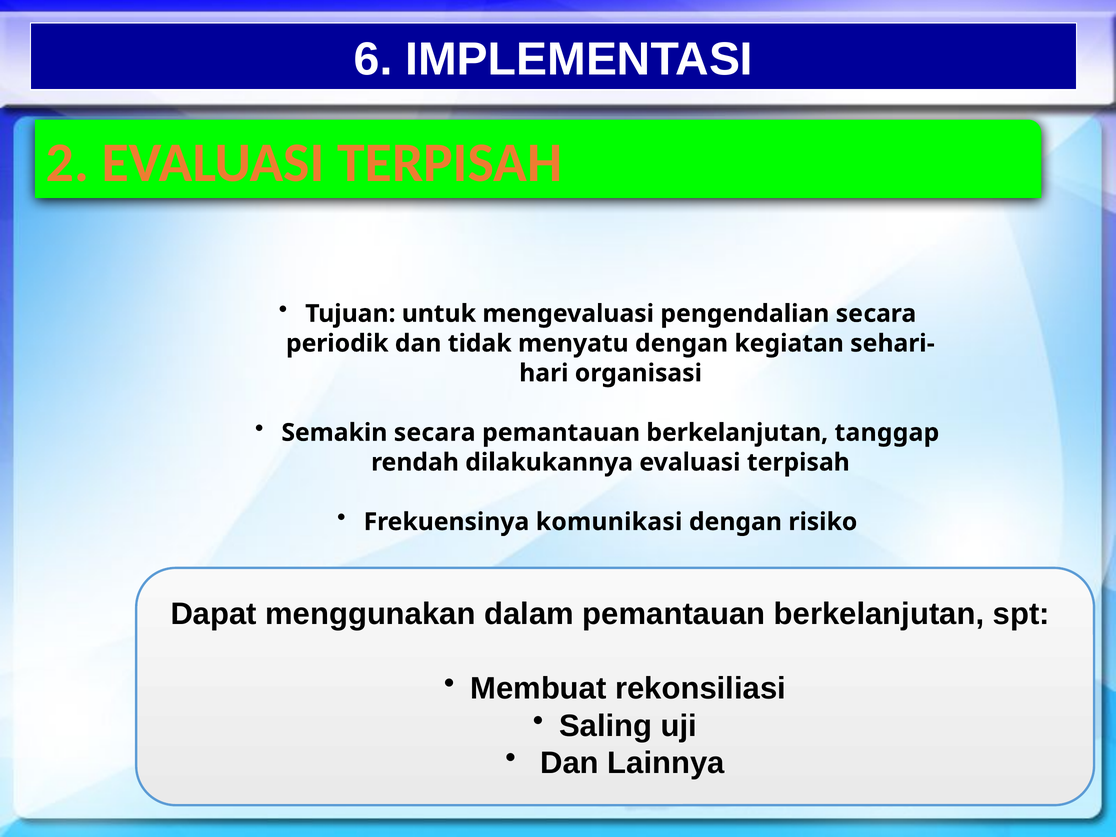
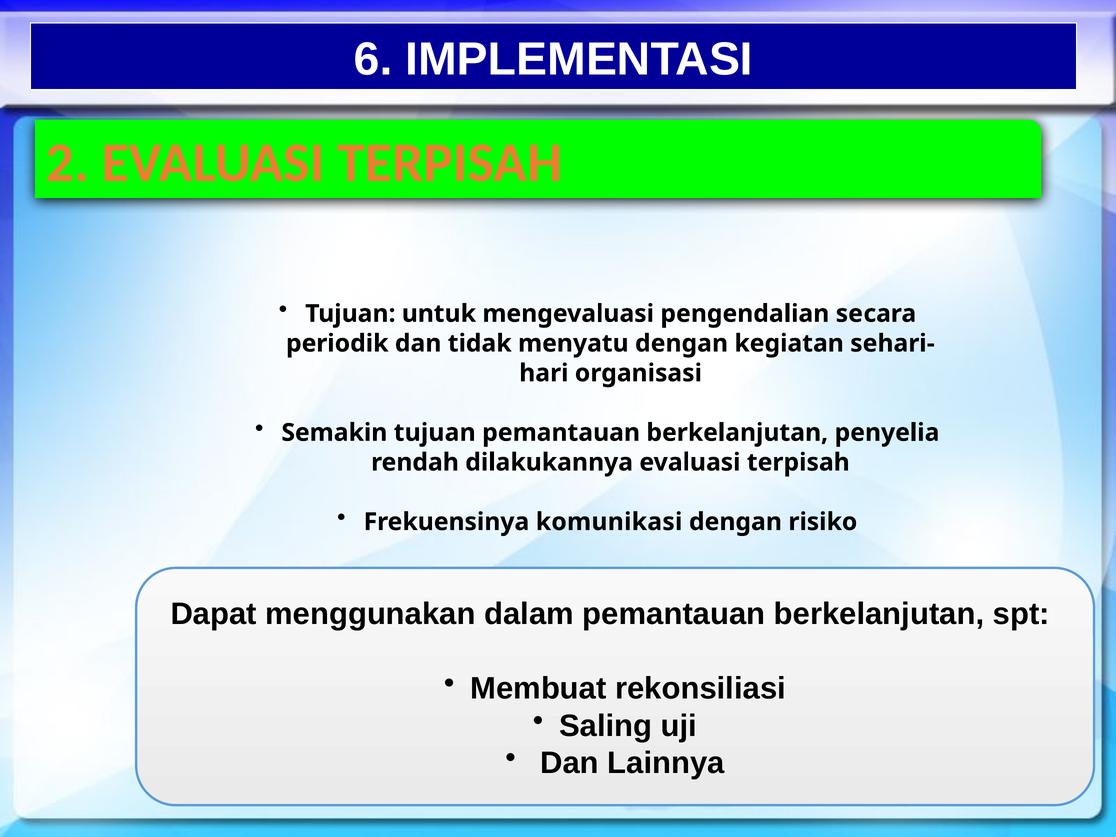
Semakin secara: secara -> tujuan
tanggap: tanggap -> penyelia
